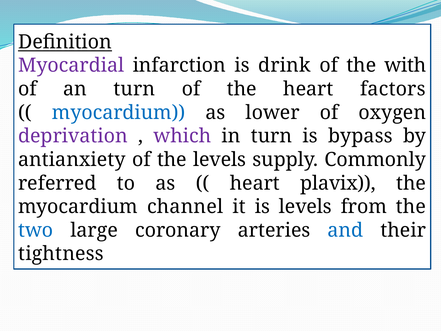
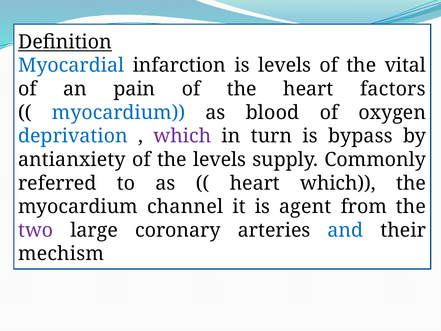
Myocardial colour: purple -> blue
is drink: drink -> levels
with: with -> vital
an turn: turn -> pain
lower: lower -> blood
deprivation colour: purple -> blue
heart plavix: plavix -> which
is levels: levels -> agent
two colour: blue -> purple
tightness: tightness -> mechism
